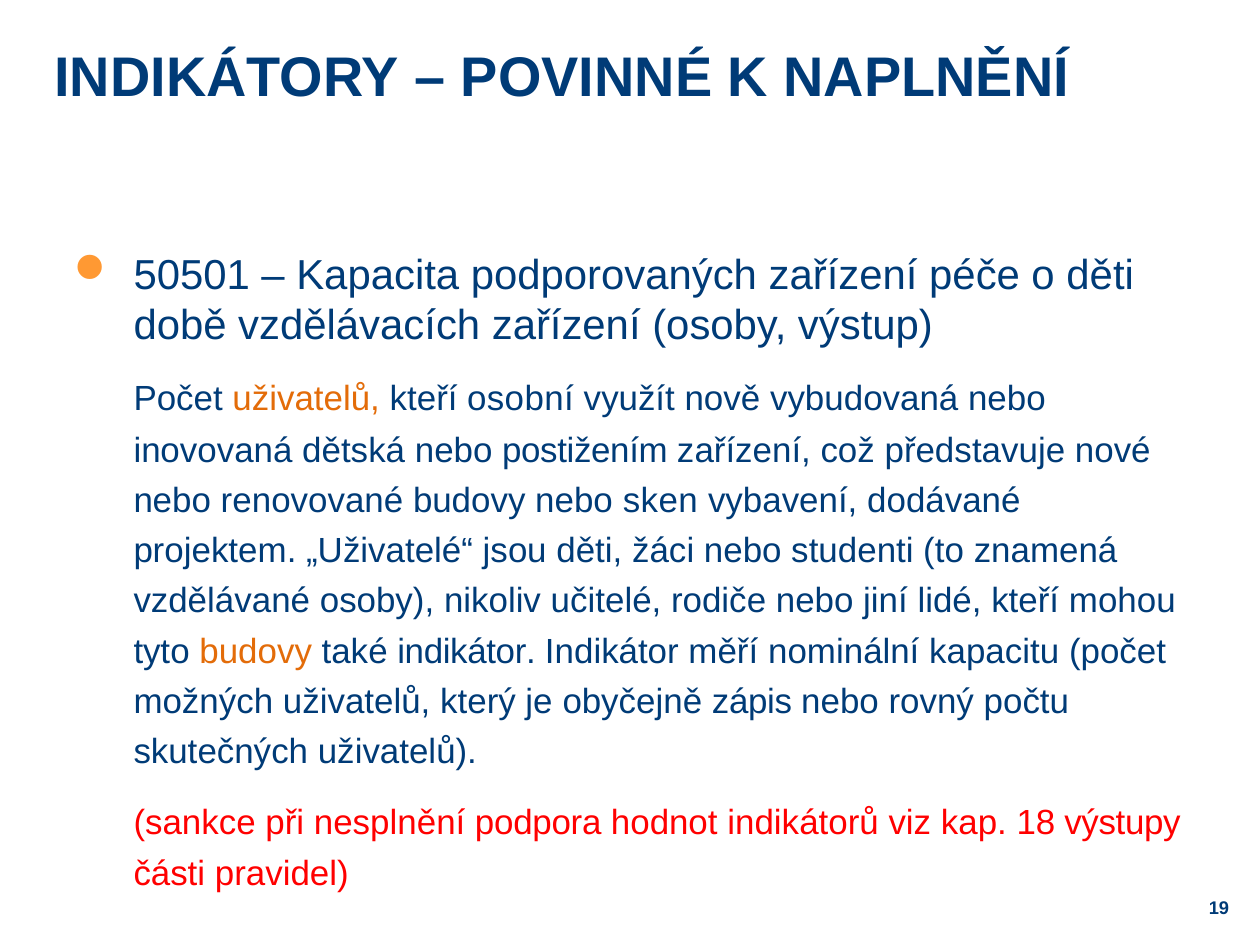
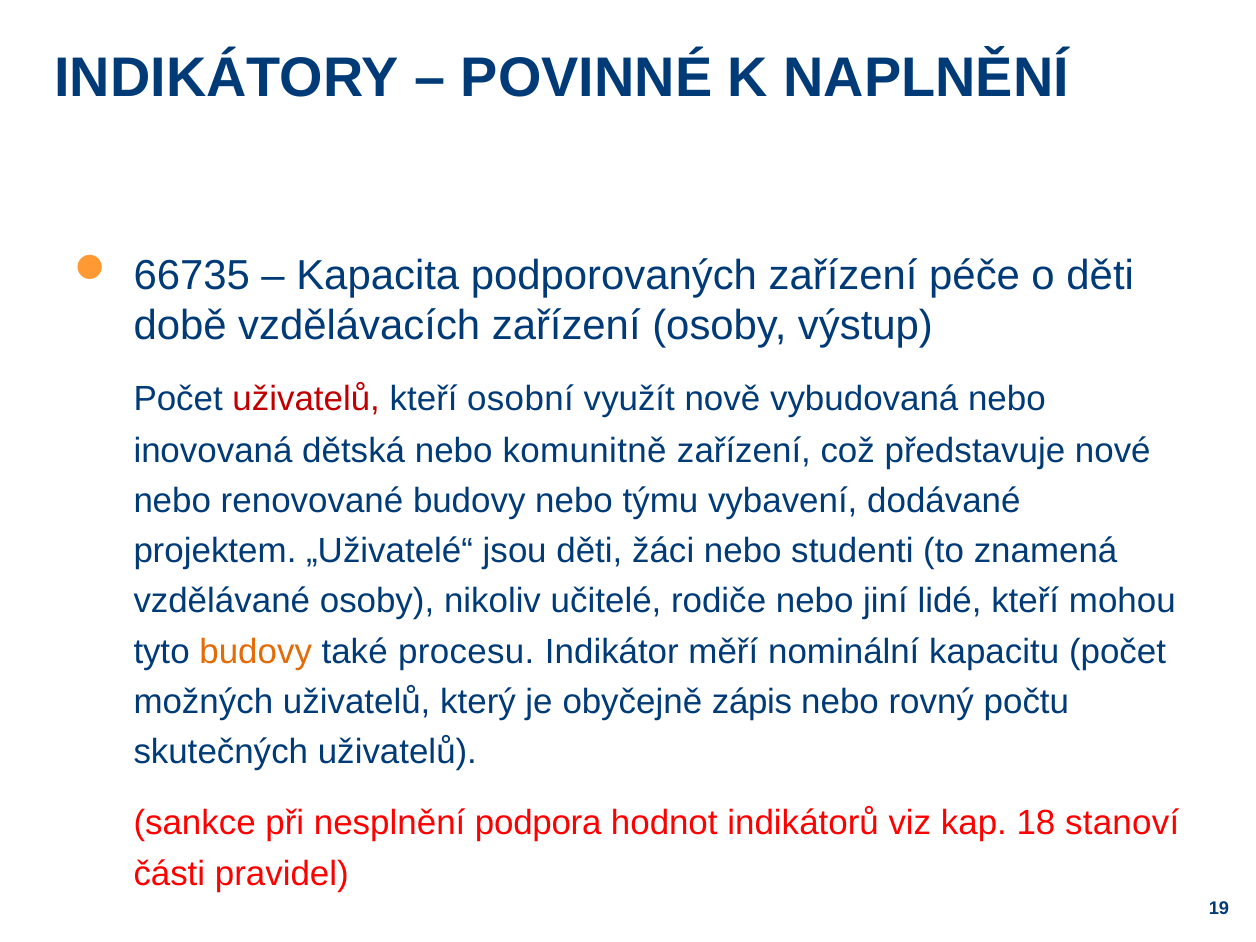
50501: 50501 -> 66735
uživatelů at (306, 399) colour: orange -> red
postižením: postižením -> komunitně
sken: sken -> týmu
také indikátor: indikátor -> procesu
výstupy: výstupy -> stanoví
